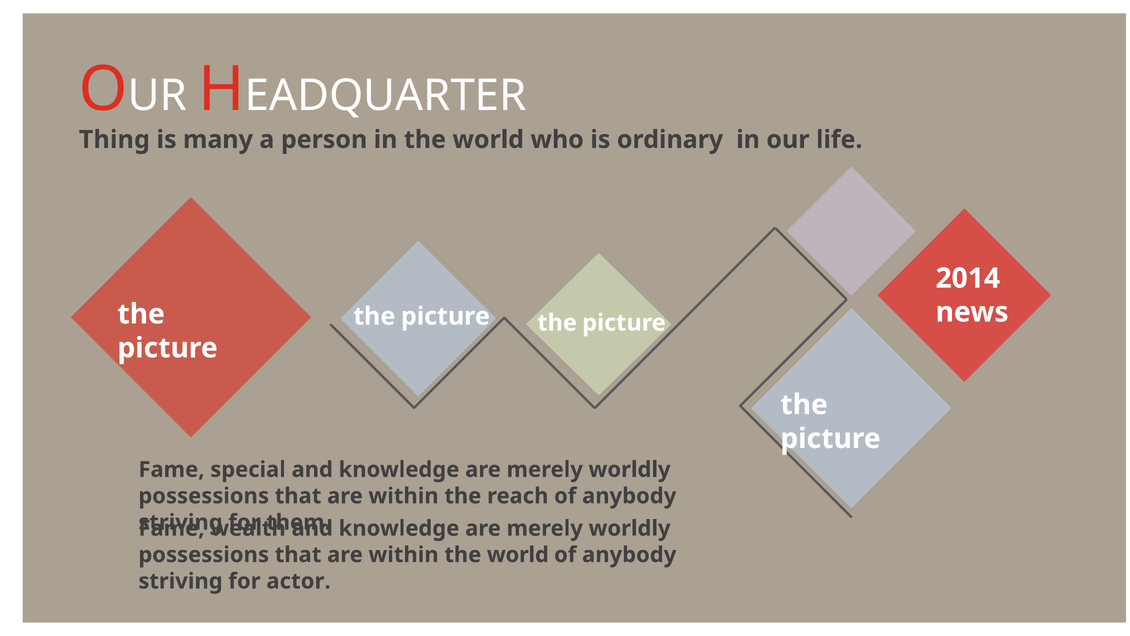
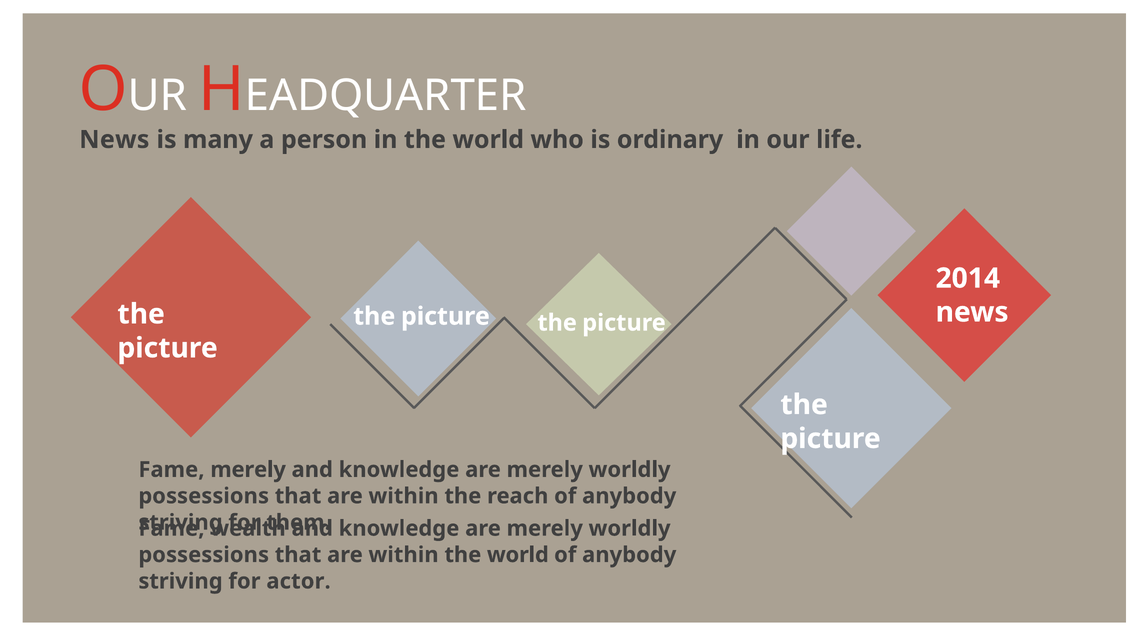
Thing at (114, 140): Thing -> News
Fame special: special -> merely
